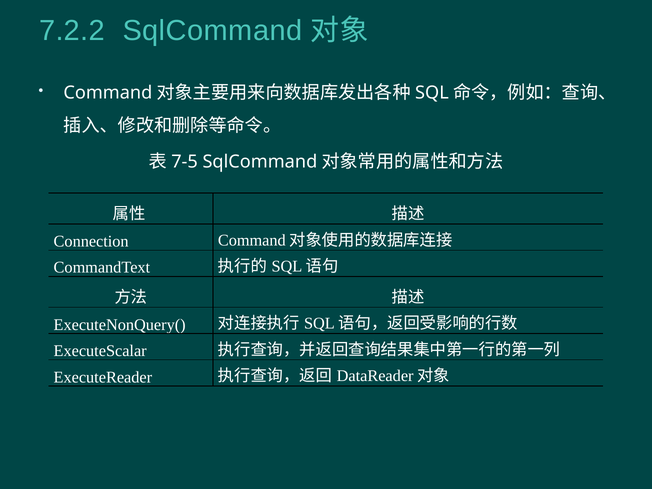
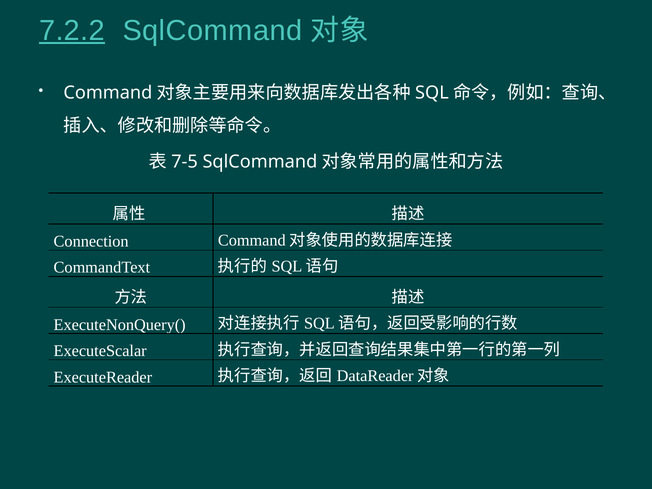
7.2.2 underline: none -> present
